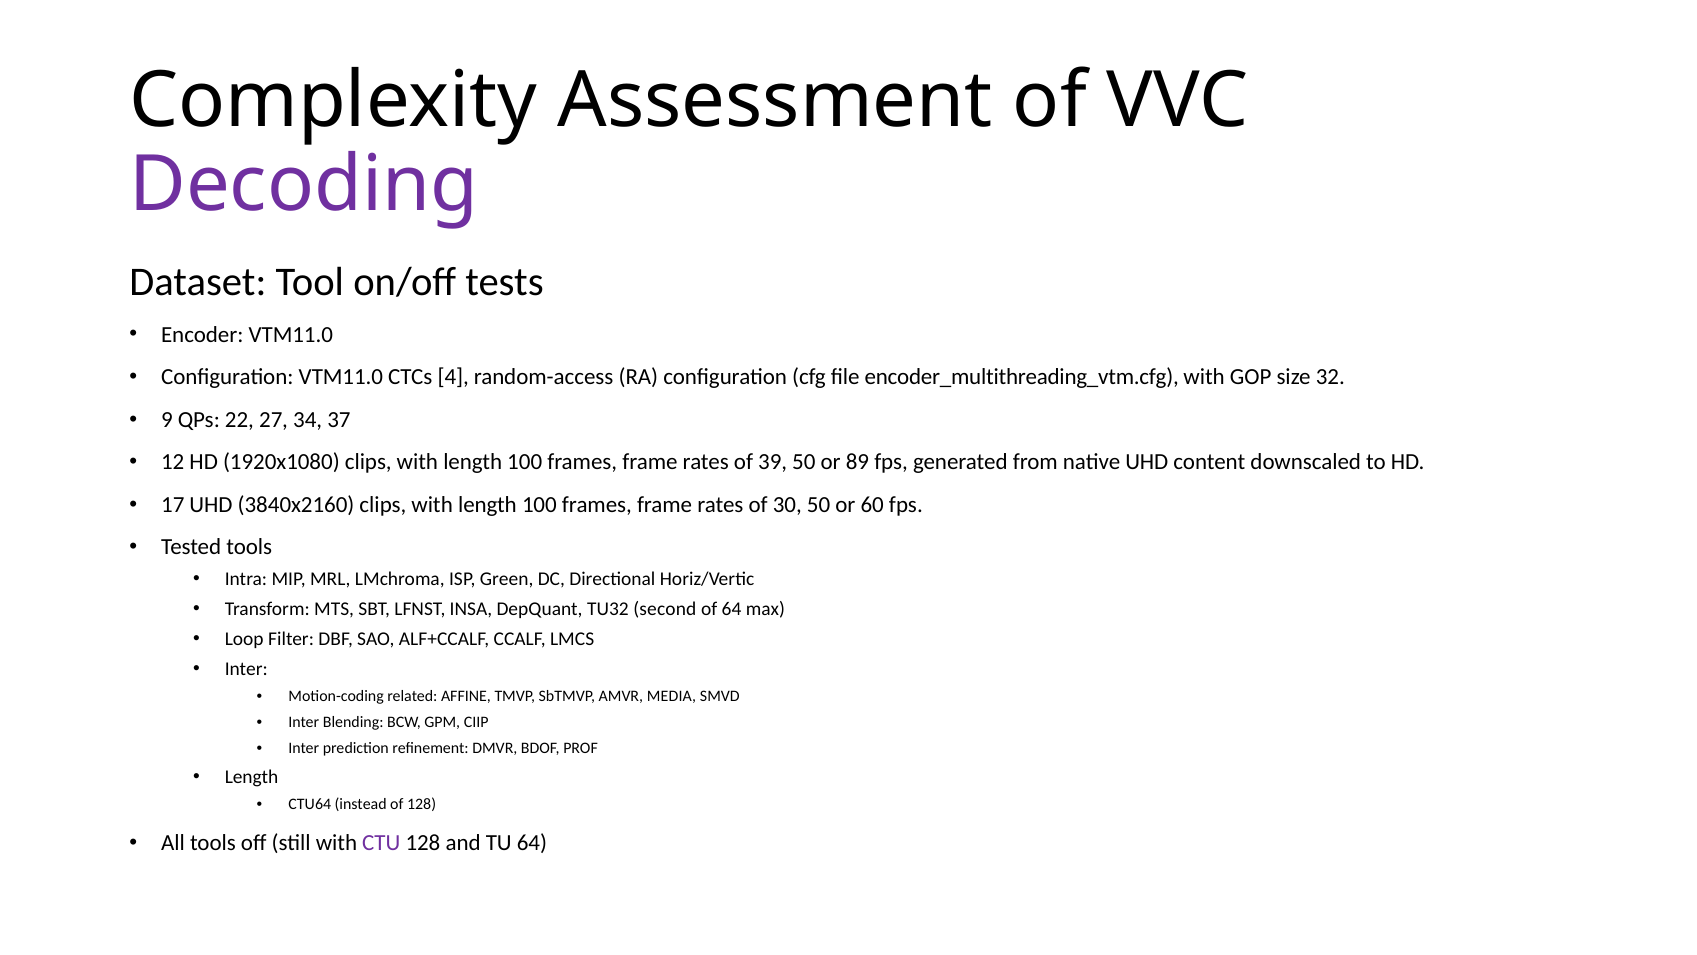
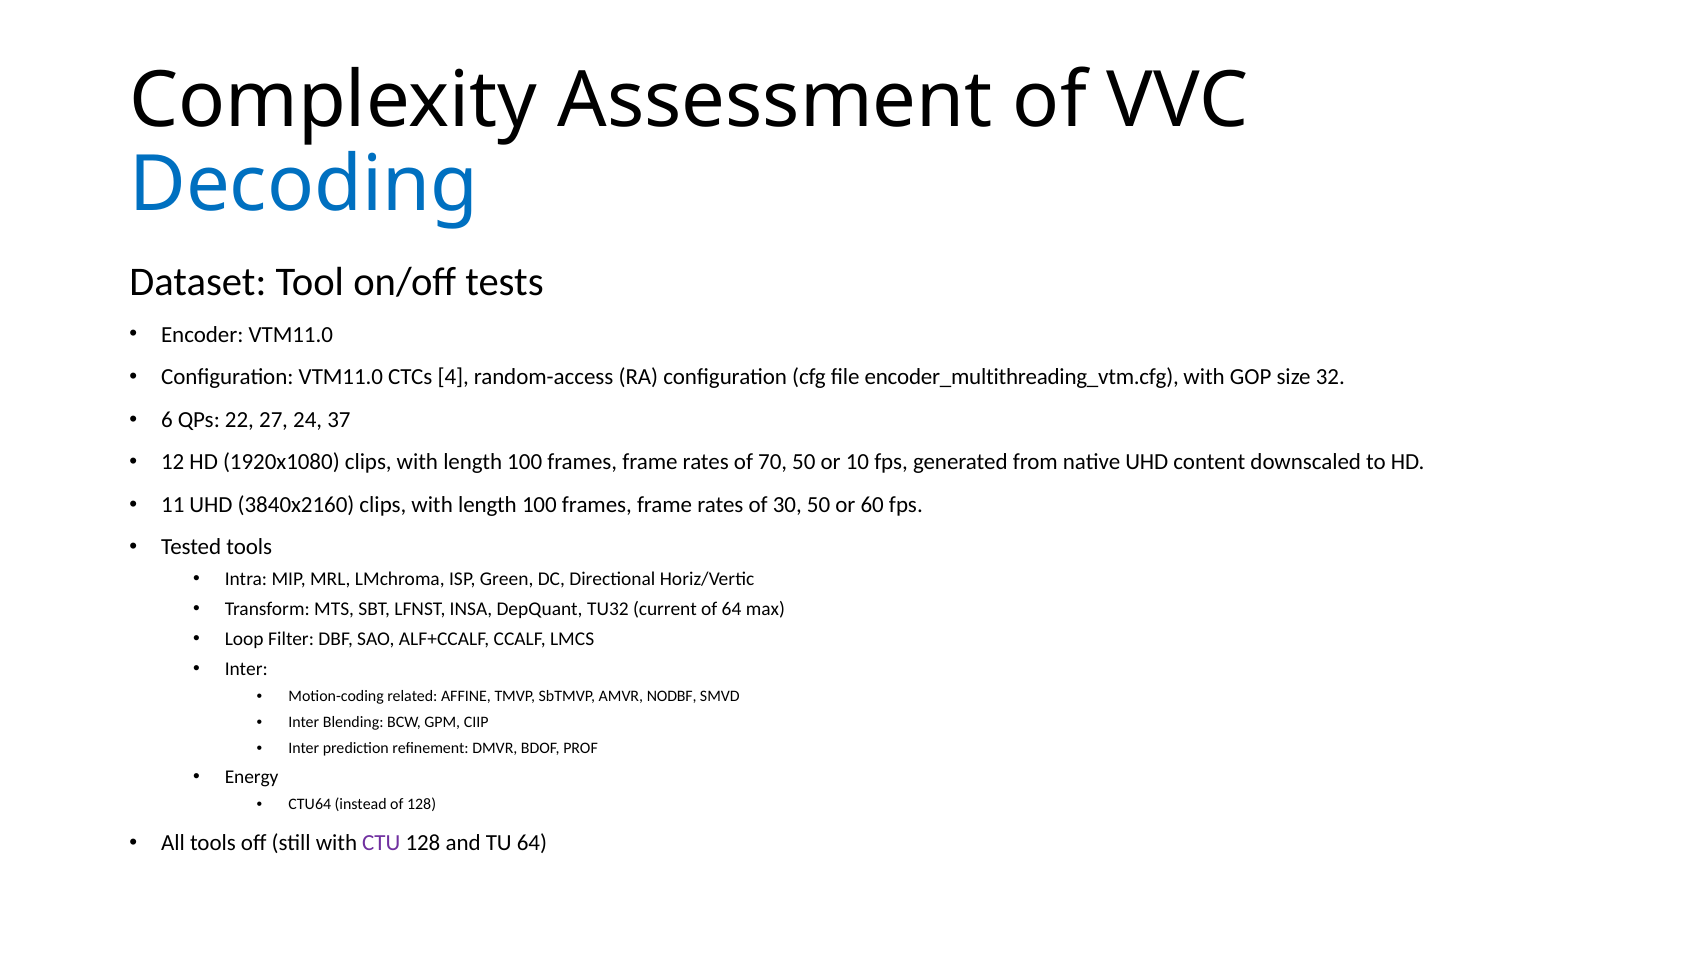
Decoding colour: purple -> blue
9: 9 -> 6
34: 34 -> 24
39: 39 -> 70
89: 89 -> 10
17: 17 -> 11
second: second -> current
MEDIA: MEDIA -> NODBF
Length at (252, 776): Length -> Energy
